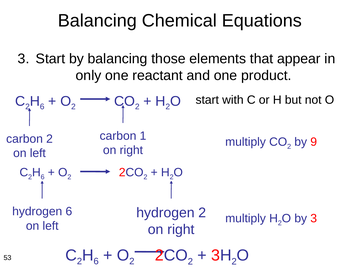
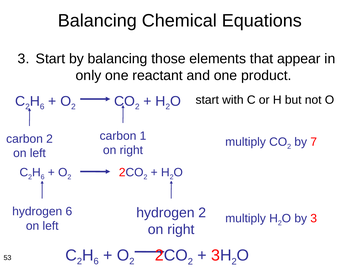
9: 9 -> 7
